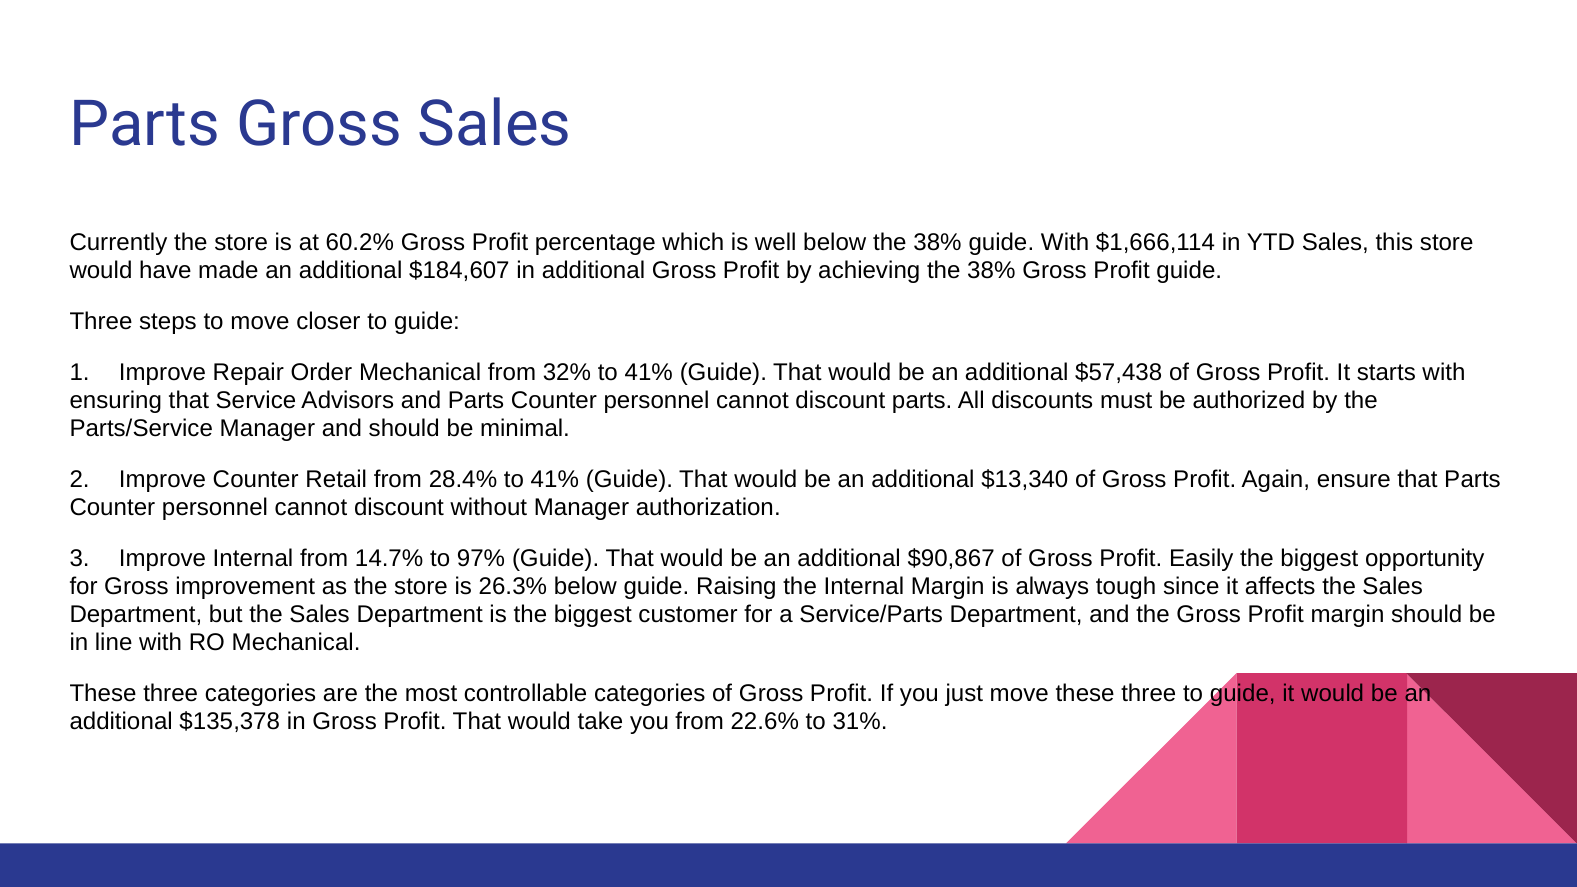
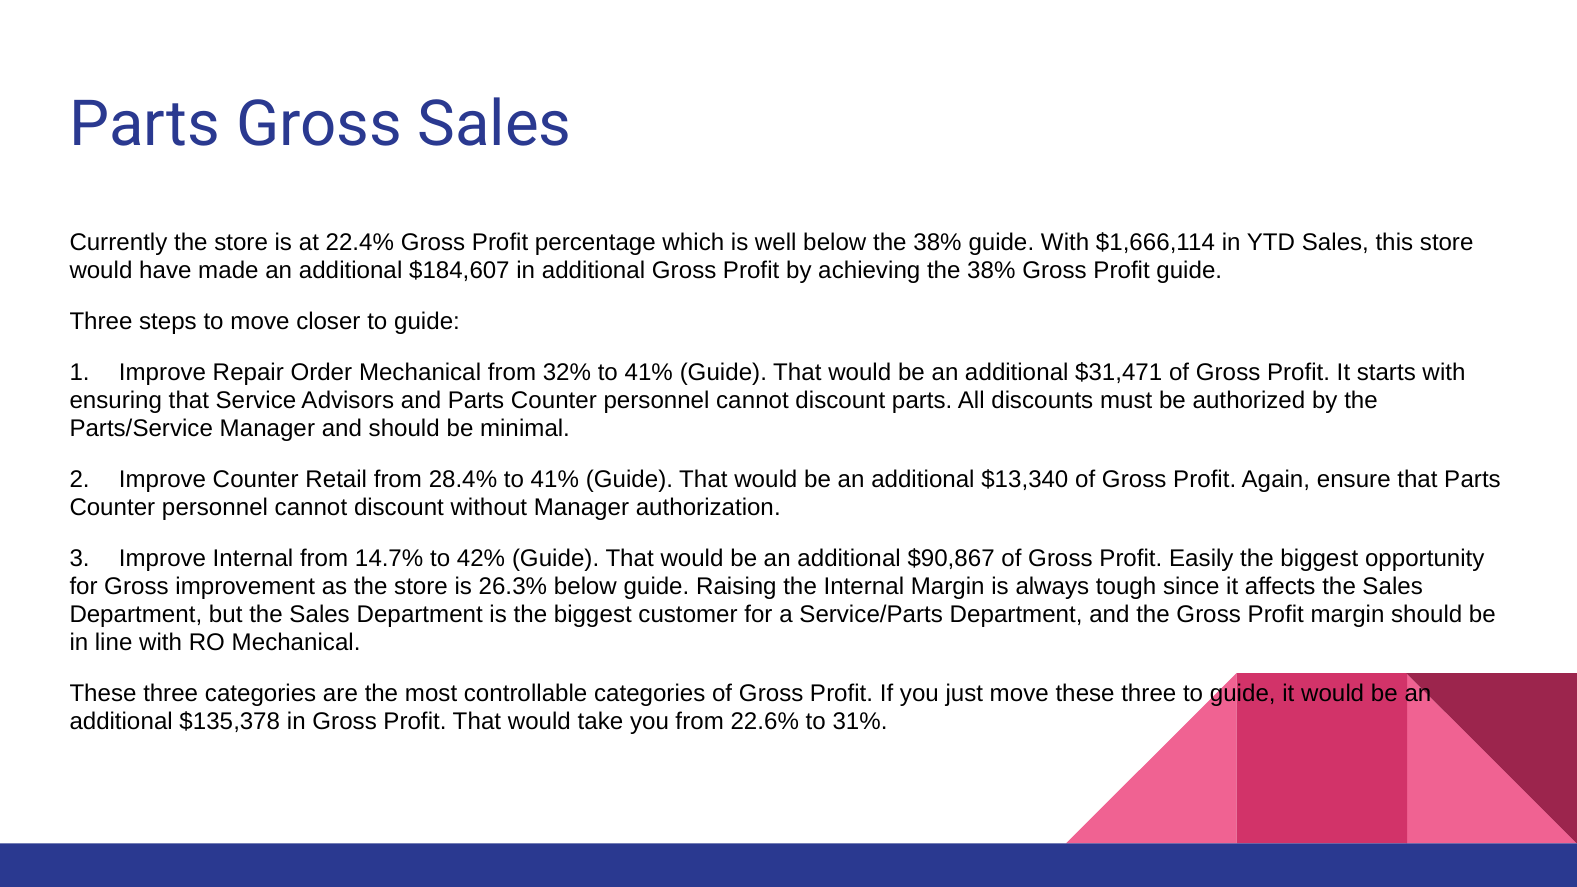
60.2%: 60.2% -> 22.4%
$57,438: $57,438 -> $31,471
97%: 97% -> 42%
